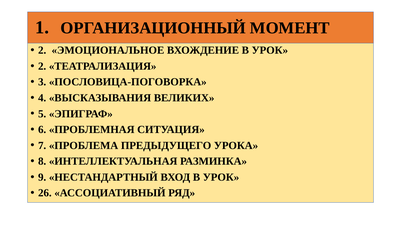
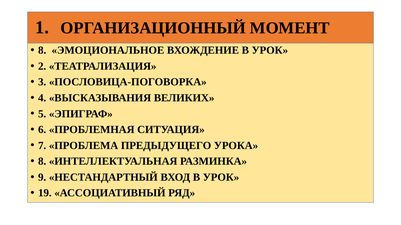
2 at (42, 50): 2 -> 8
26: 26 -> 19
